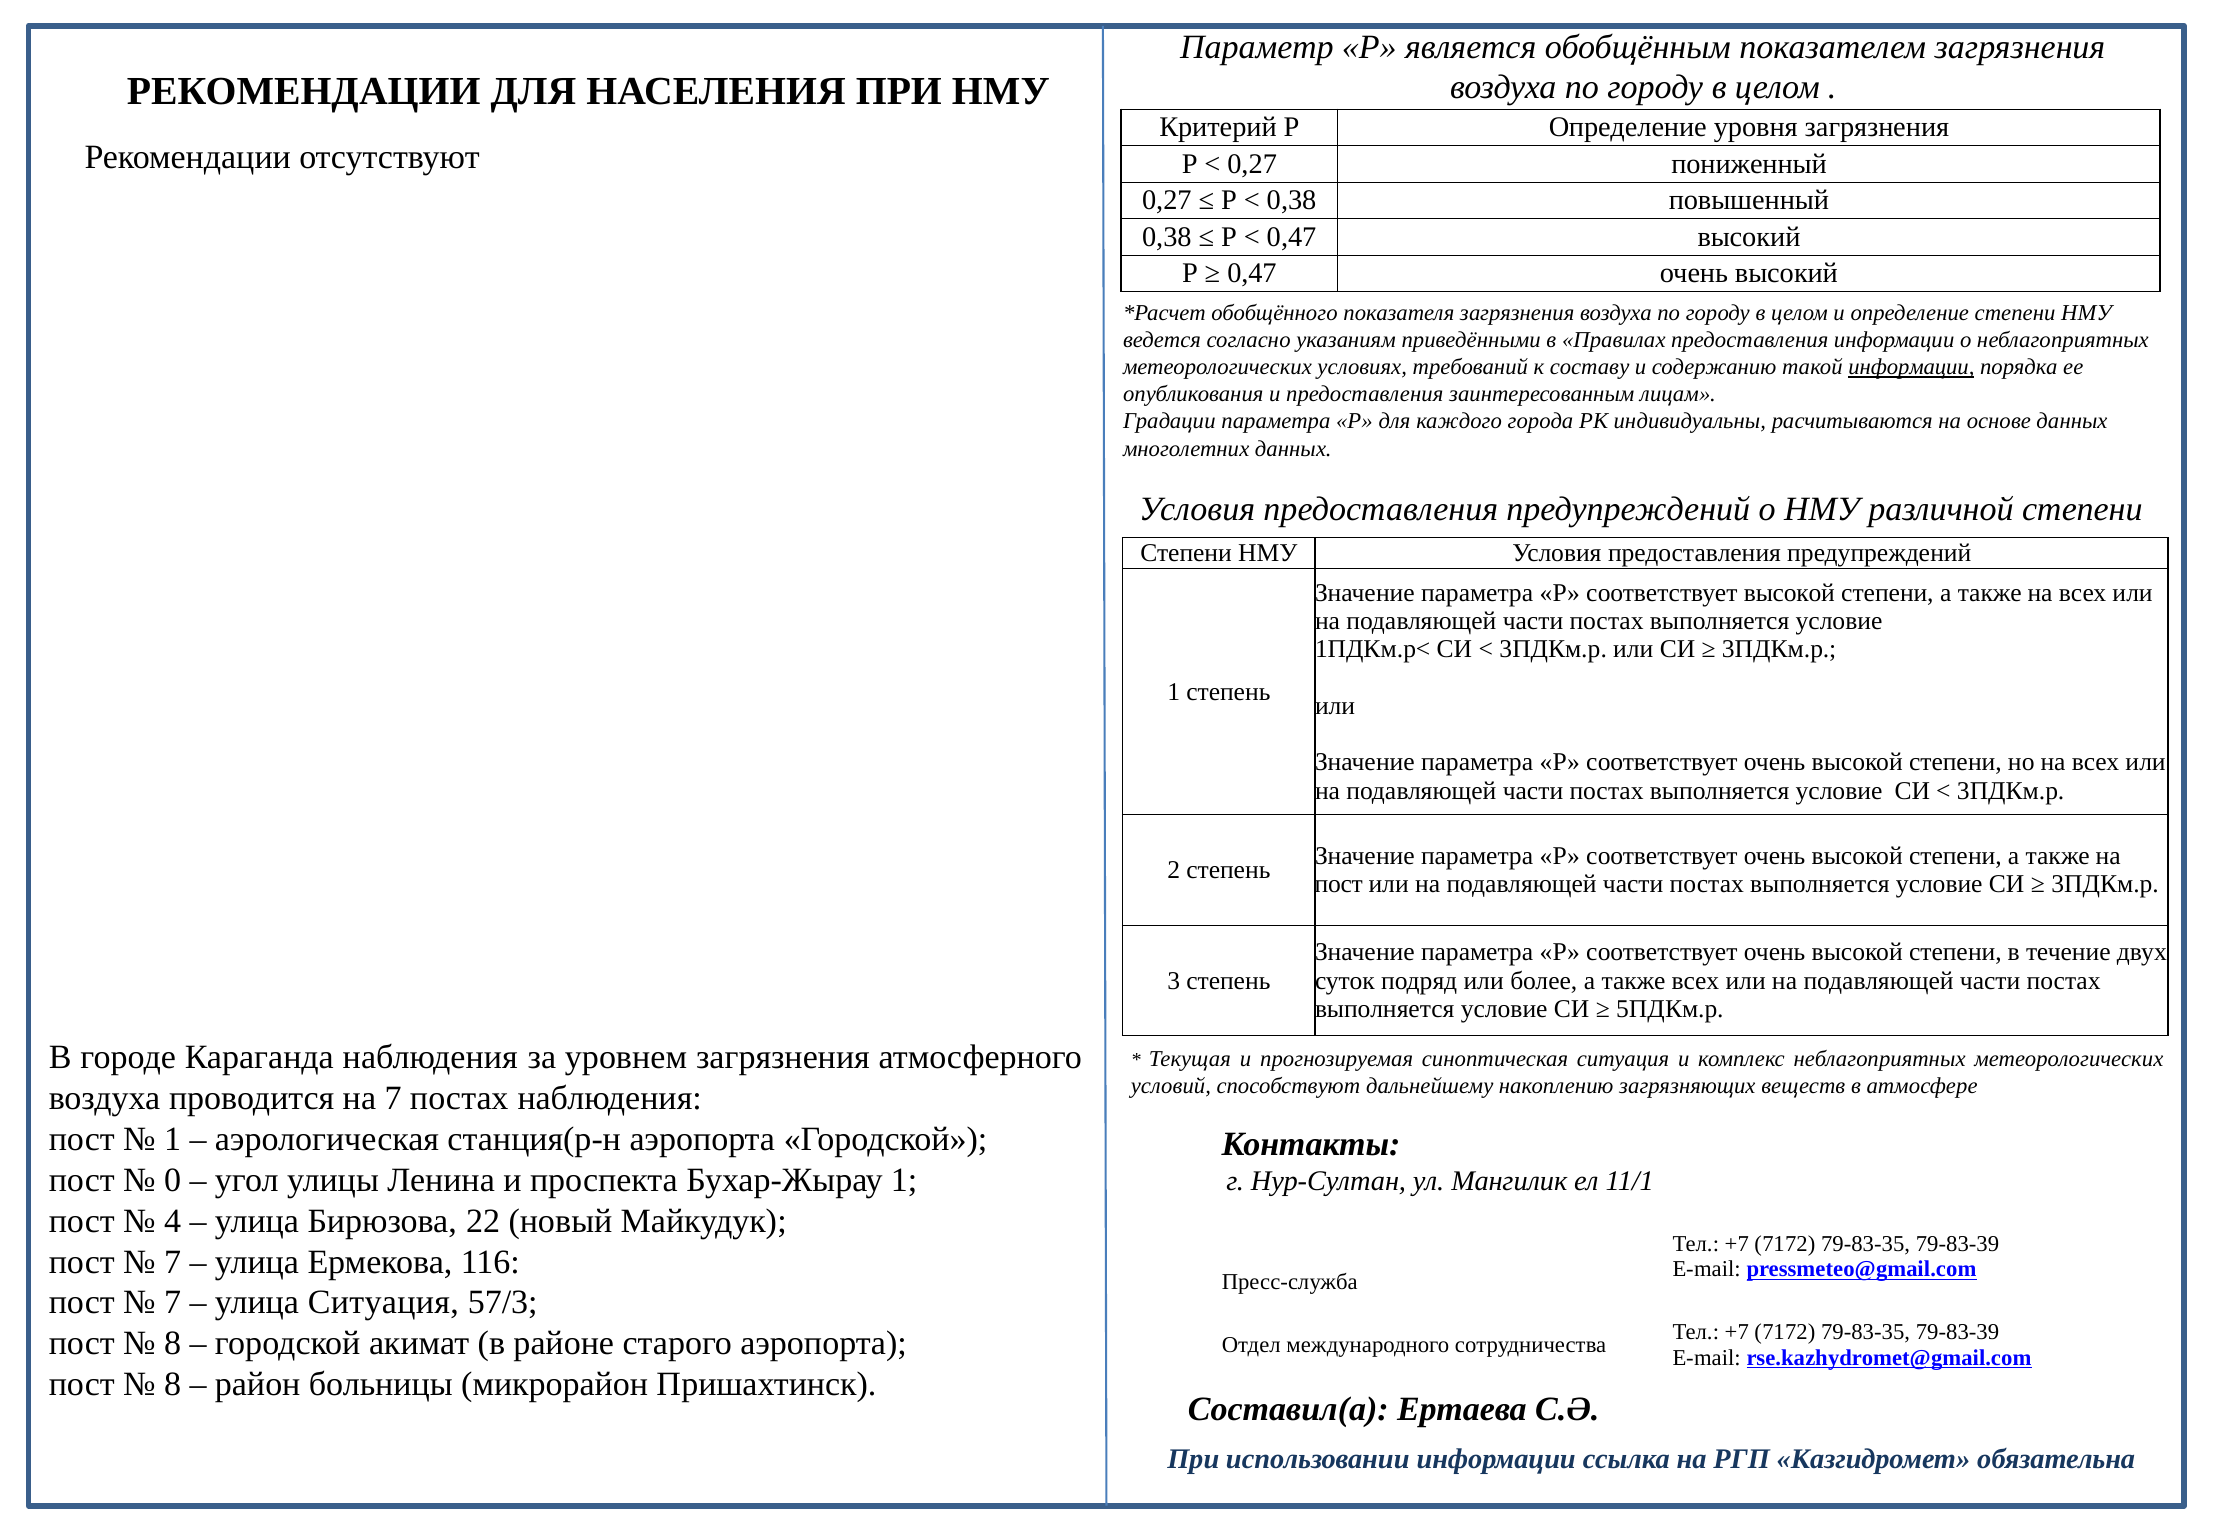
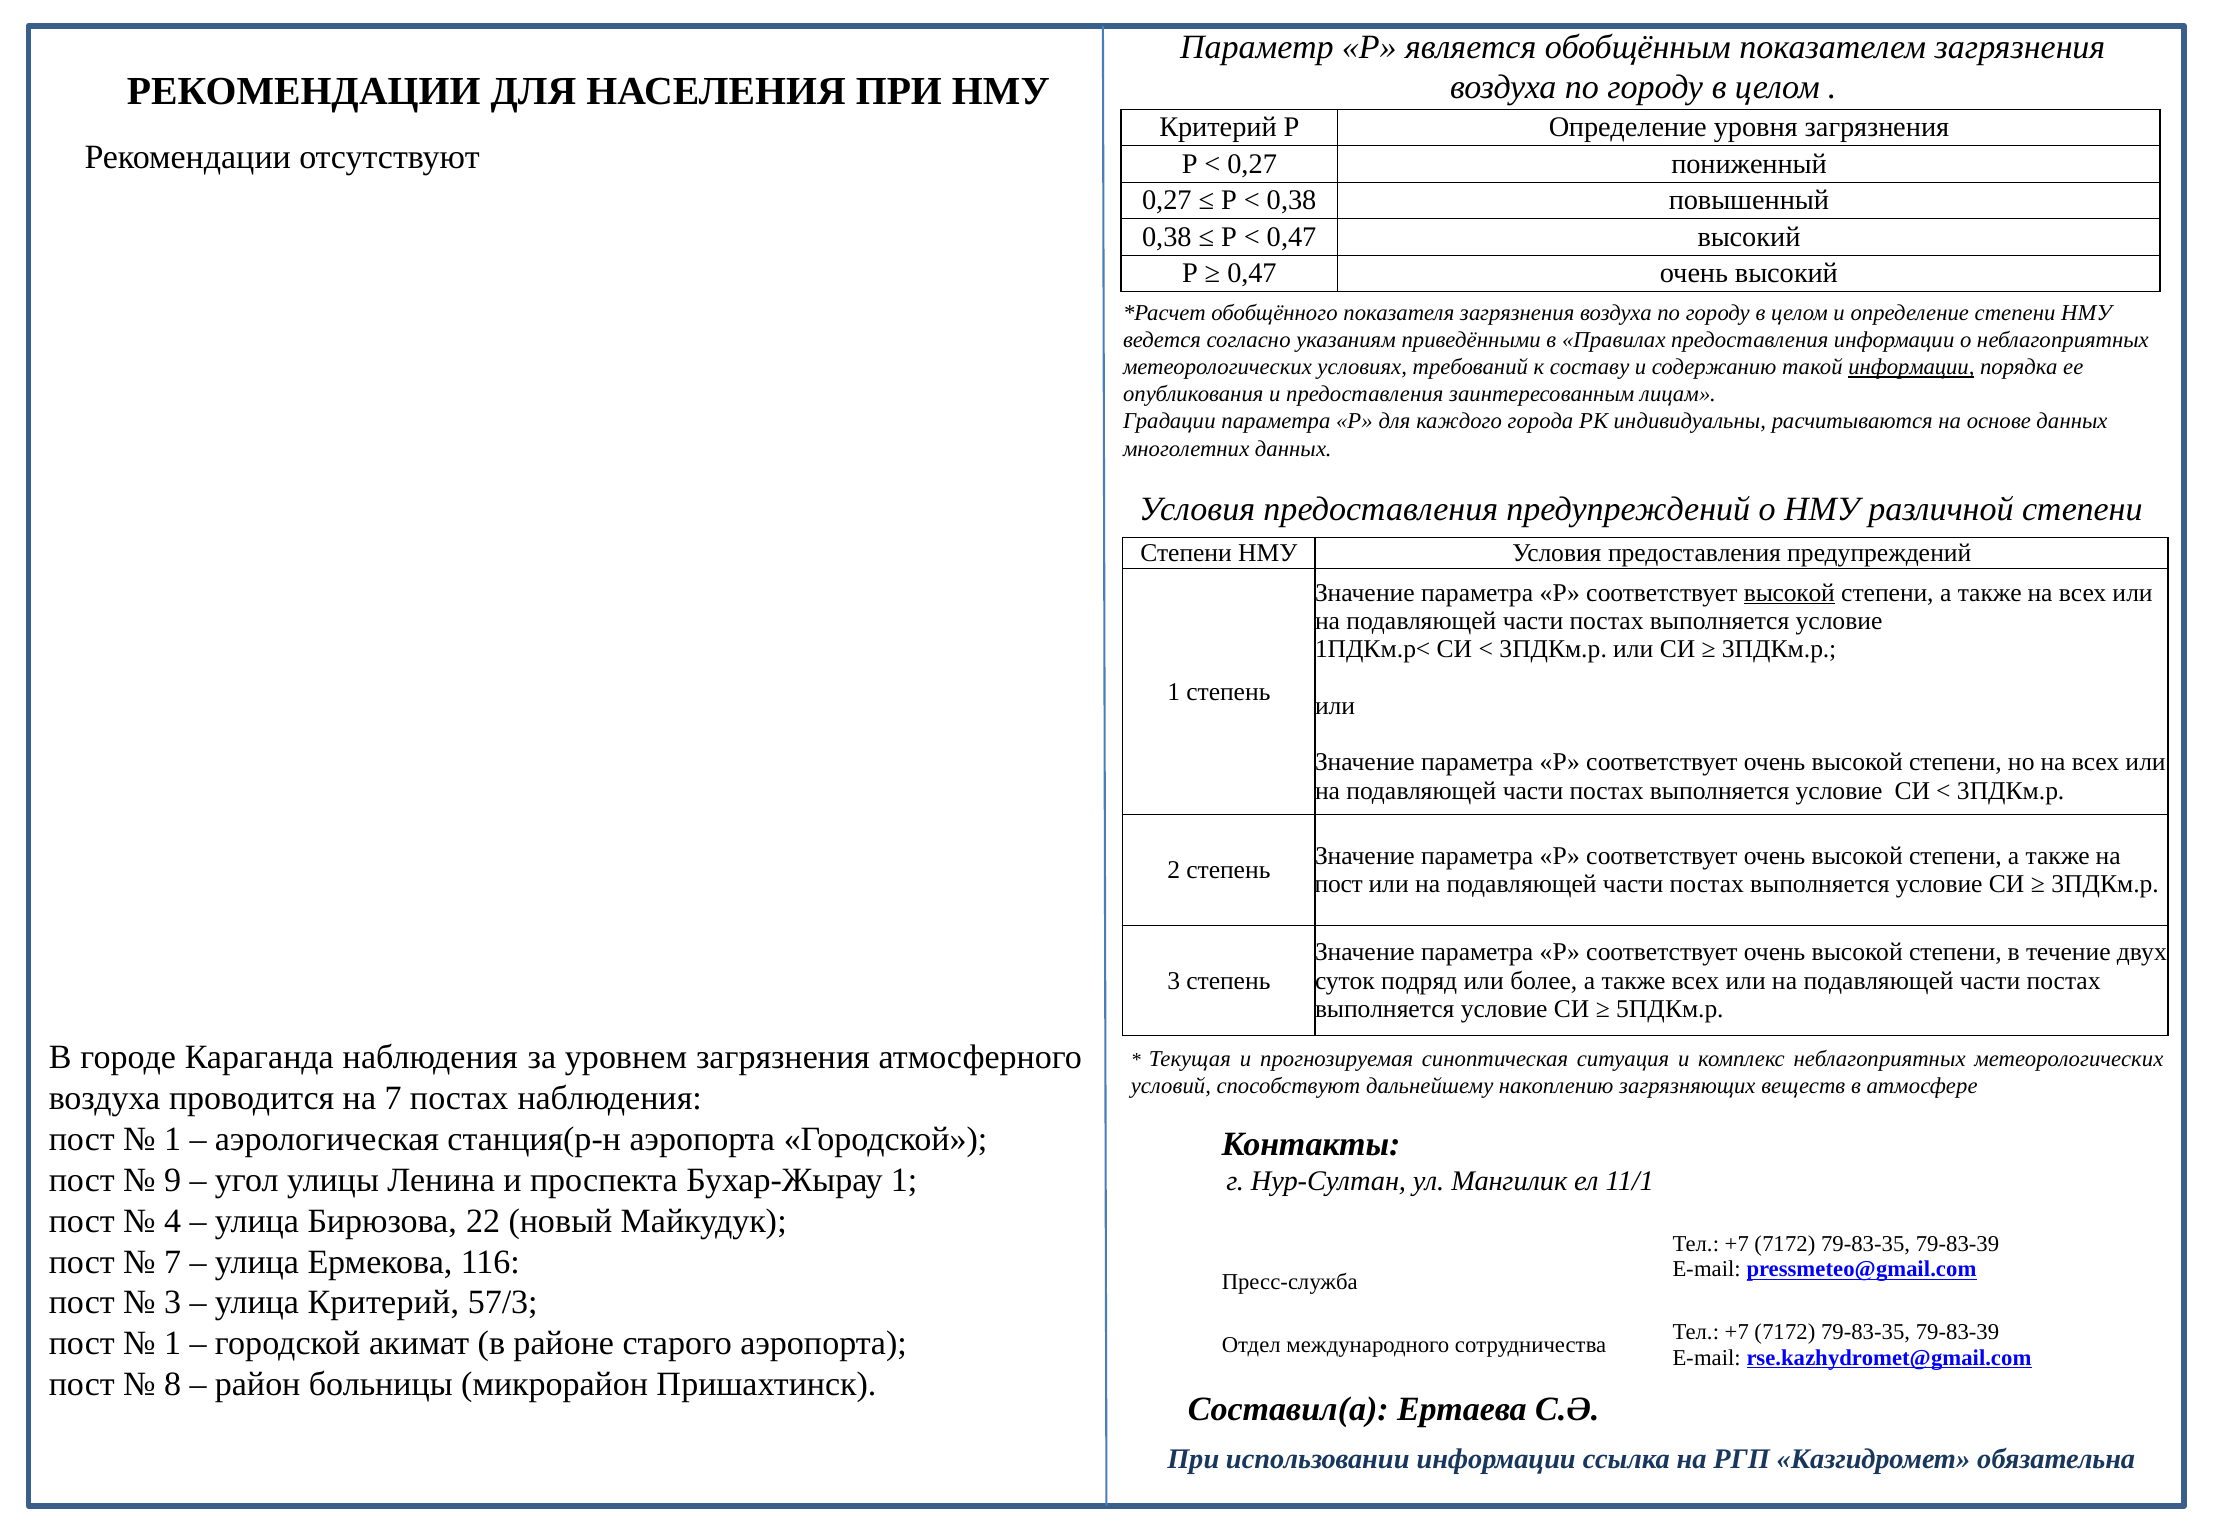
высокой at (1789, 593) underline: none -> present
0: 0 -> 9
7 at (173, 1303): 7 -> 3
улица Ситуация: Ситуация -> Критерий
8 at (173, 1344): 8 -> 1
